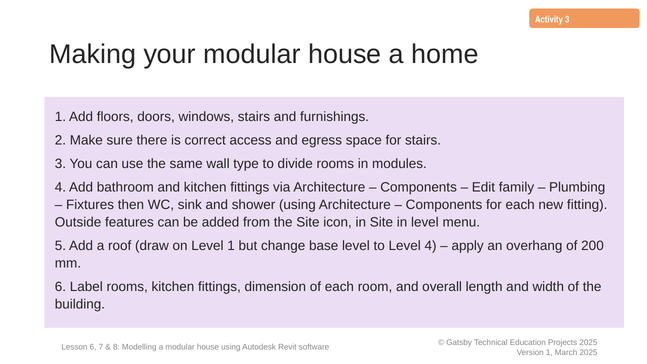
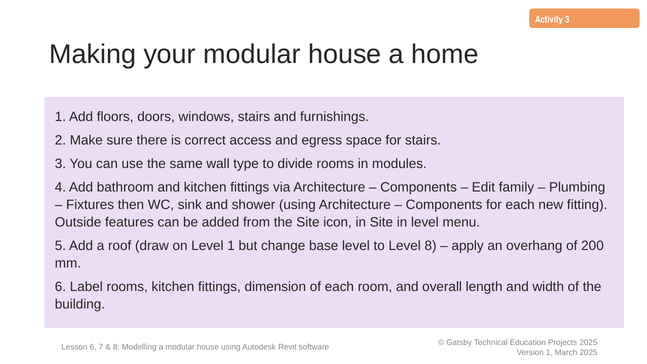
Level 4: 4 -> 8
